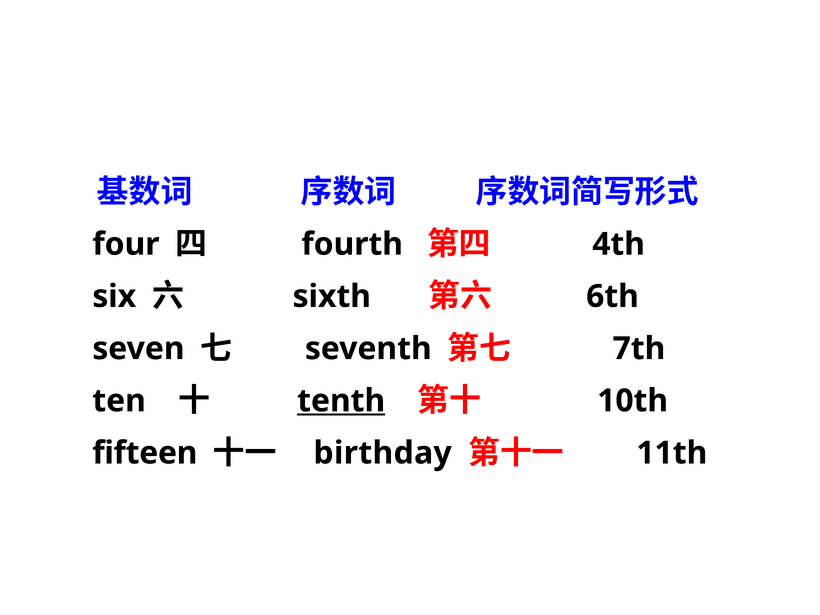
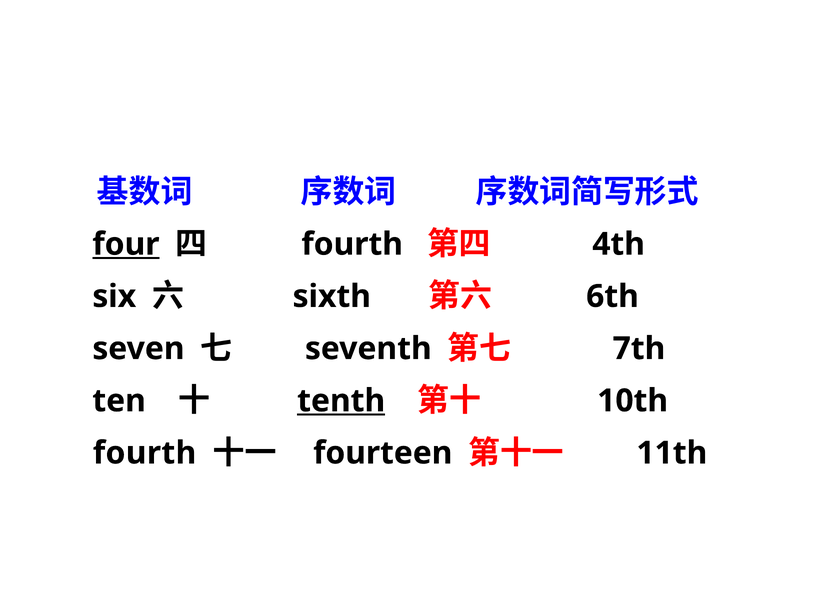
four underline: none -> present
fifteen at (145, 453): fifteen -> fourth
birthday: birthday -> fourteen
